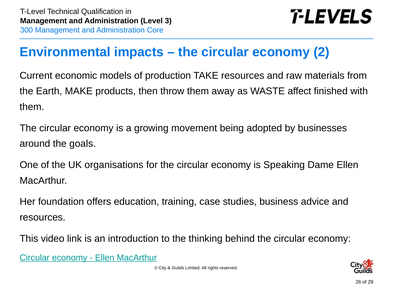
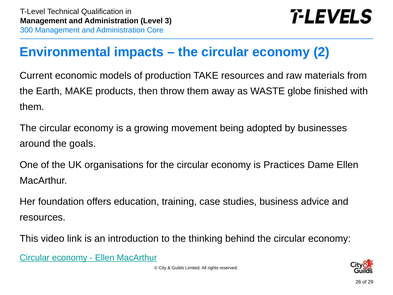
affect: affect -> globe
Speaking: Speaking -> Practices
